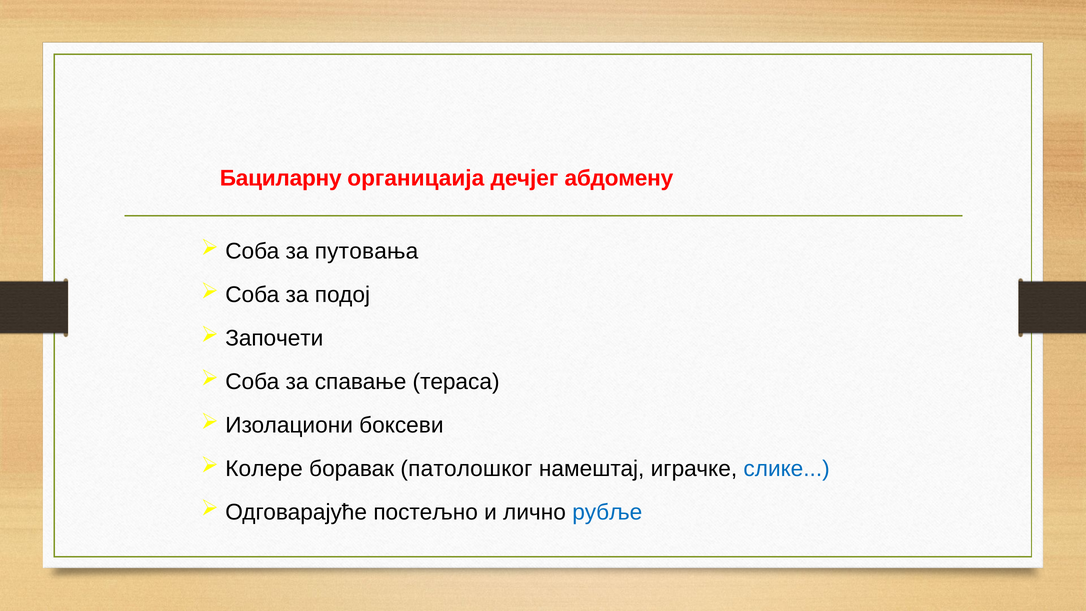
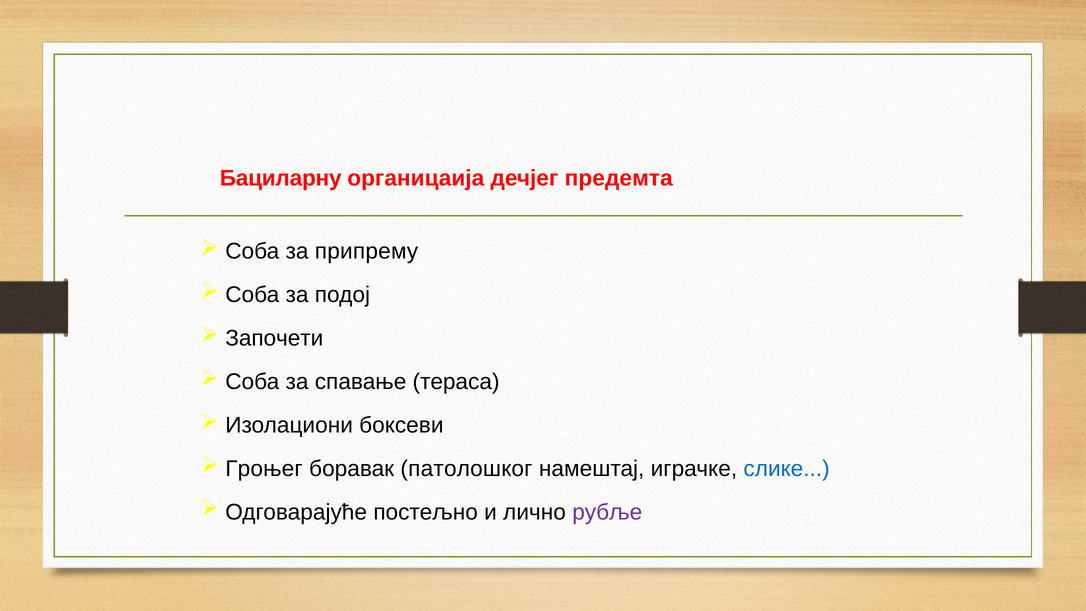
абдомену: абдомену -> предемта
путовања: путовања -> припрему
Колере: Колере -> Гроњег
рубље colour: blue -> purple
